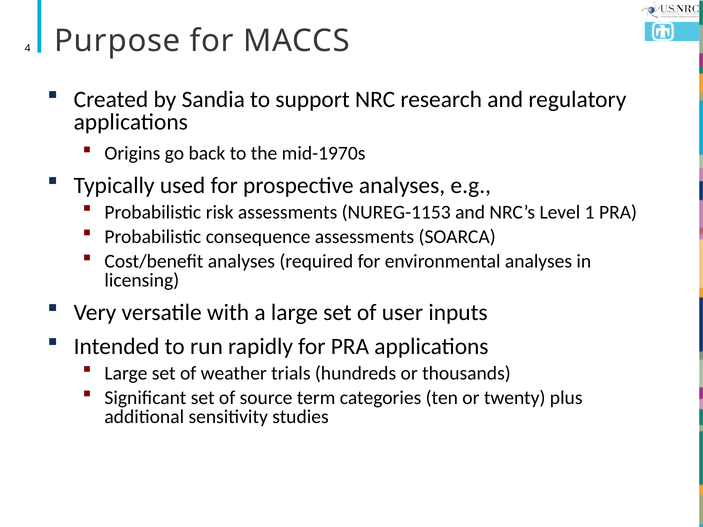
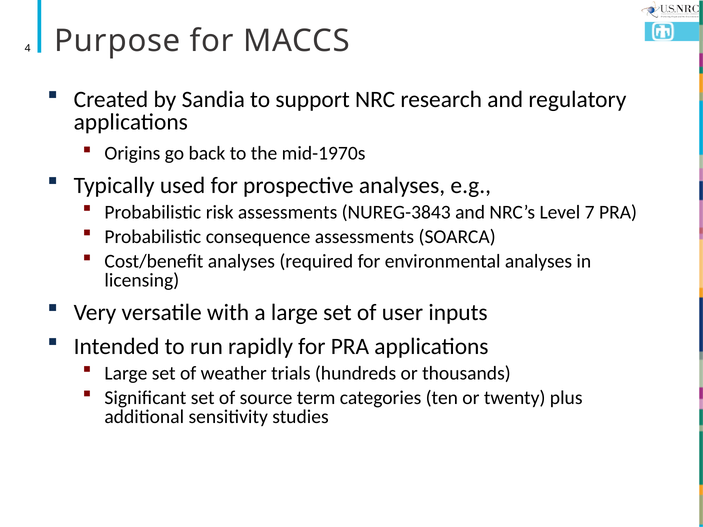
NUREG-1153: NUREG-1153 -> NUREG-3843
1: 1 -> 7
